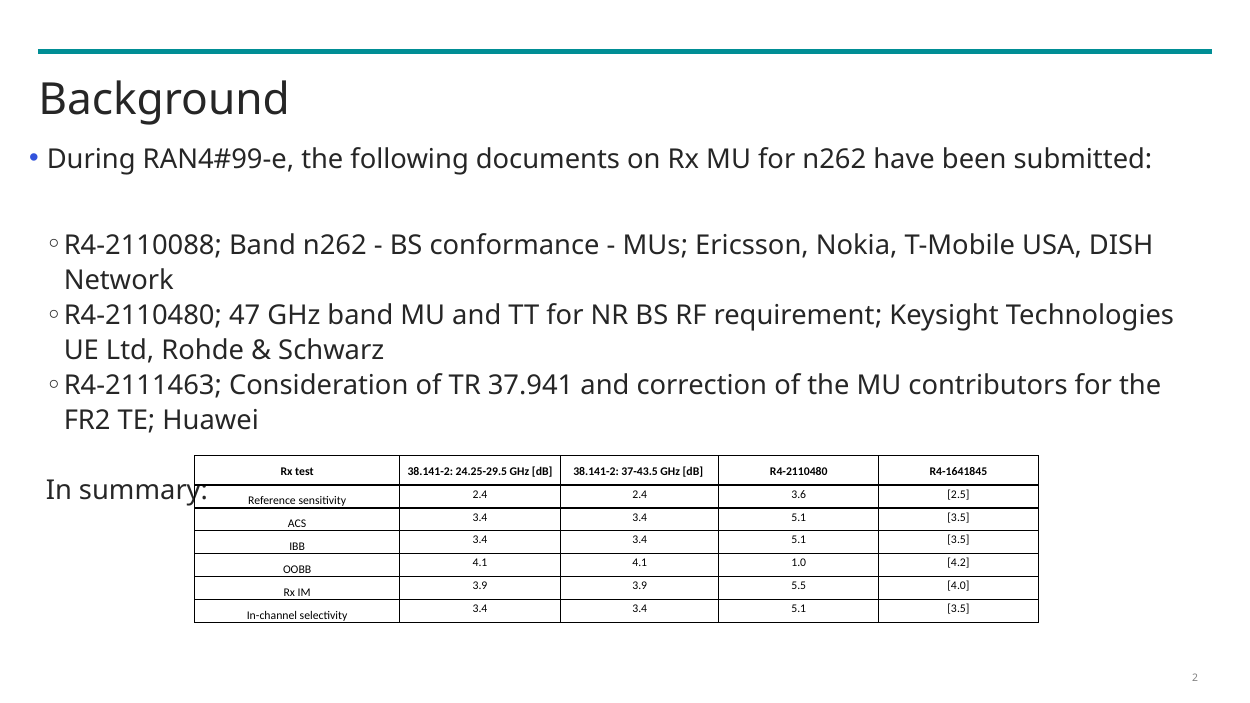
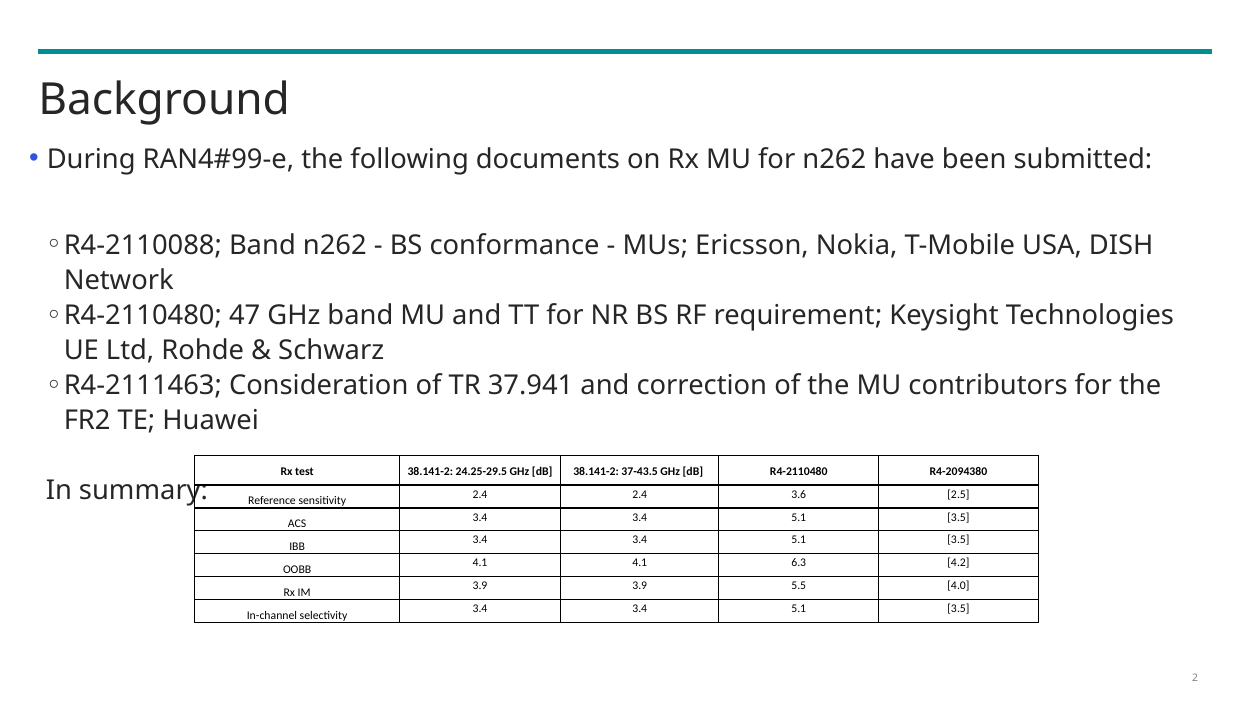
R4-1641845: R4-1641845 -> R4-2094380
1.0: 1.0 -> 6.3
